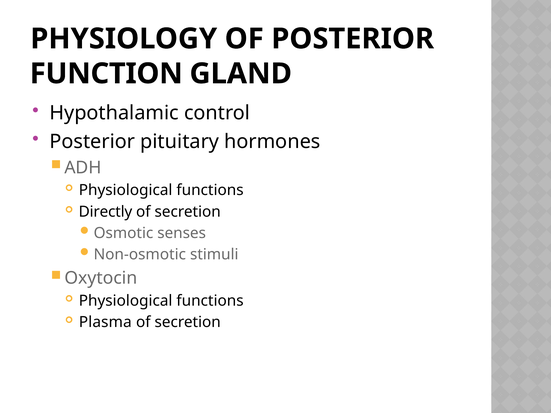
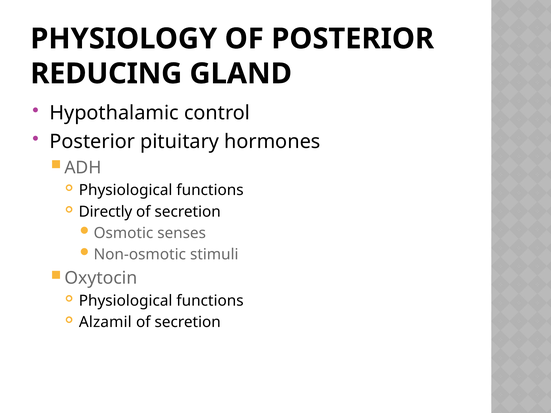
FUNCTION: FUNCTION -> REDUCING
Plasma: Plasma -> Alzamil
